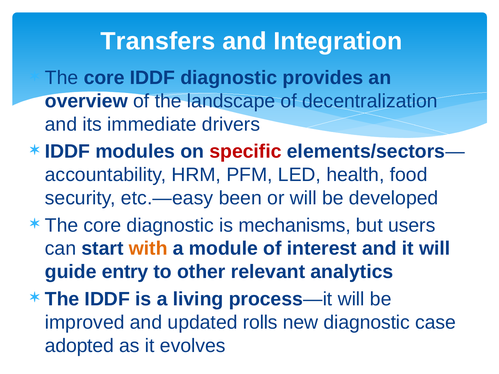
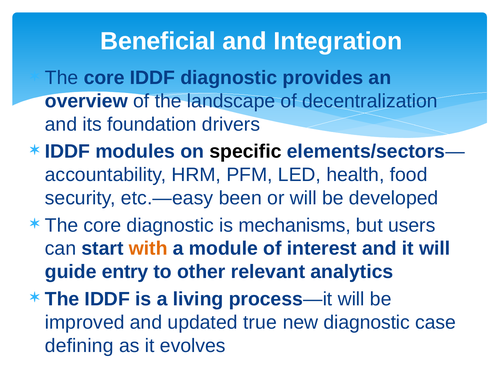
Transfers: Transfers -> Beneficial
immediate: immediate -> foundation
specific colour: red -> black
rolls: rolls -> true
adopted: adopted -> defining
